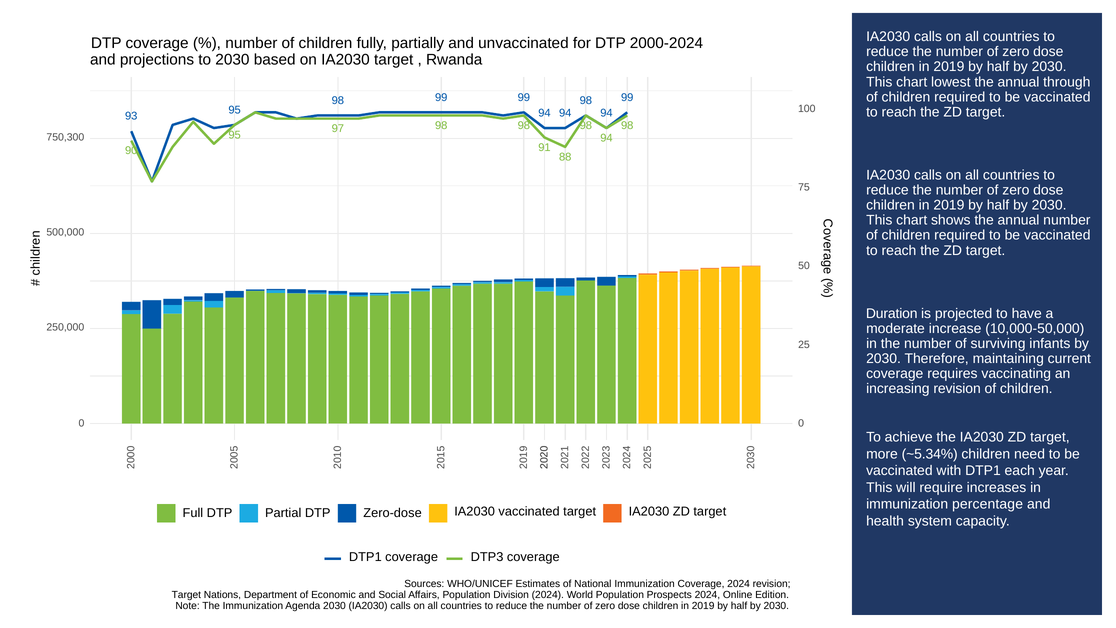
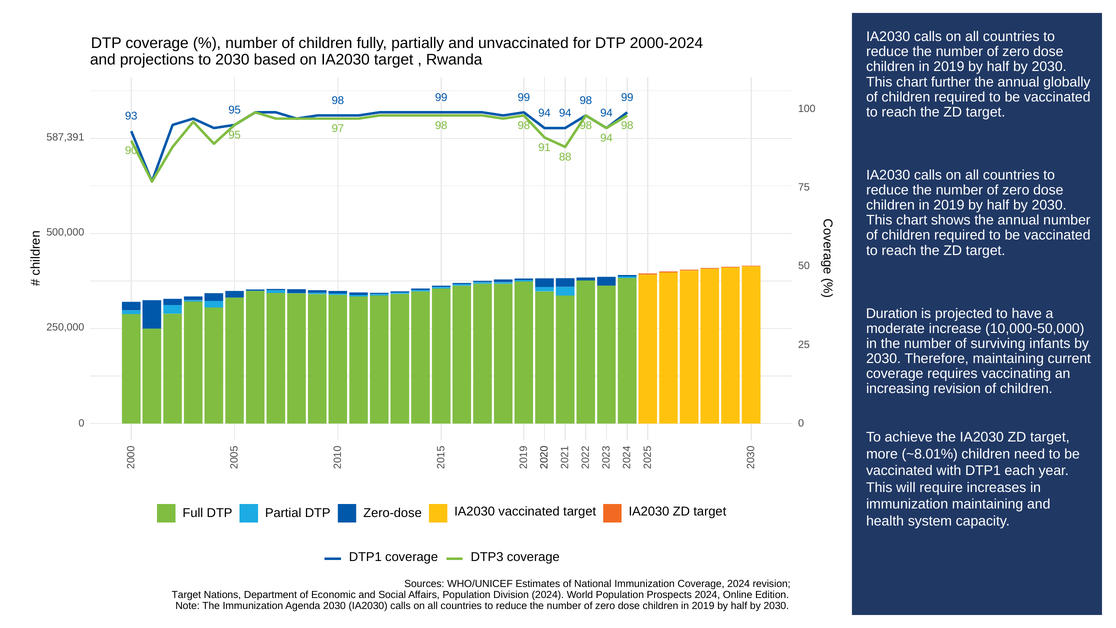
lowest: lowest -> further
through: through -> globally
750,300: 750,300 -> 587,391
~5.34%: ~5.34% -> ~8.01%
immunization percentage: percentage -> maintaining
